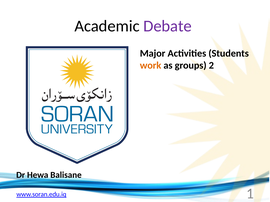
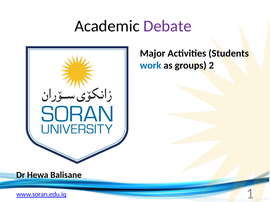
work colour: orange -> blue
